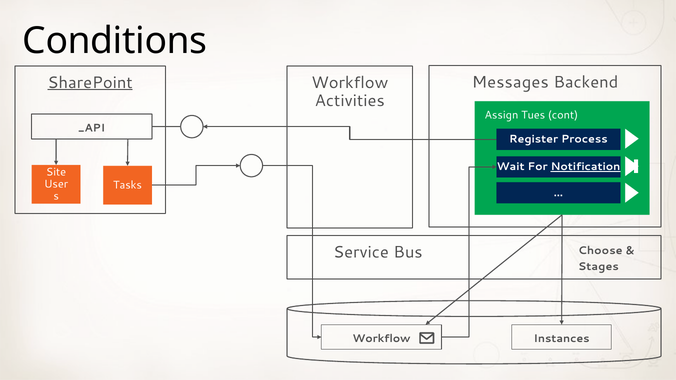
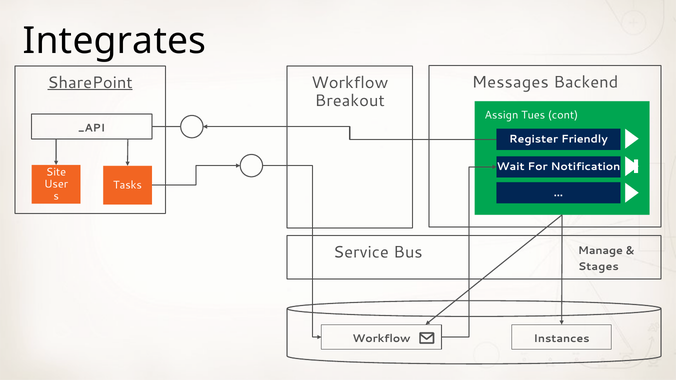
Conditions: Conditions -> Integrates
Activities: Activities -> Breakout
Process: Process -> Friendly
Notification underline: present -> none
Choose: Choose -> Manage
